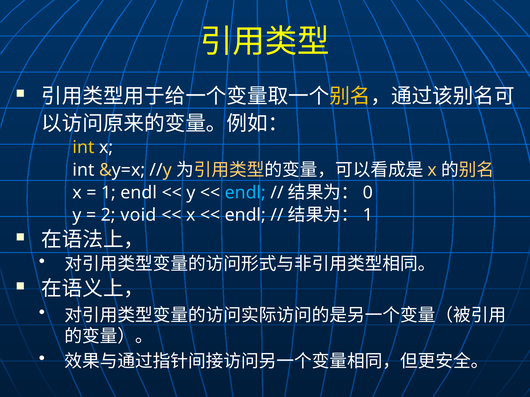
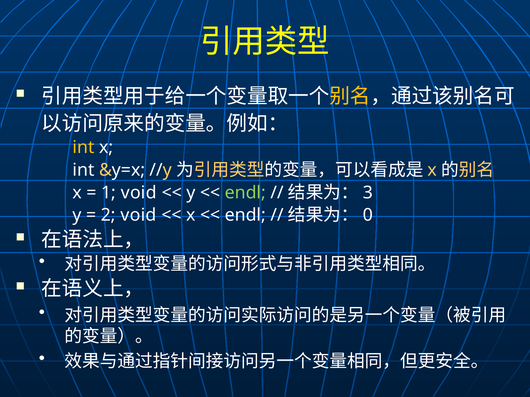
1 endl: endl -> void
endl at (245, 193) colour: light blue -> light green
0: 0 -> 3
1 at (368, 215): 1 -> 0
